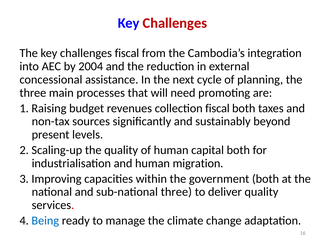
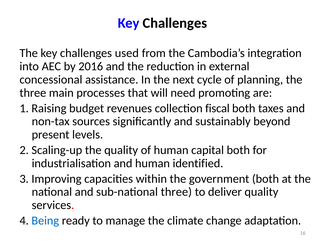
Challenges at (175, 23) colour: red -> black
challenges fiscal: fiscal -> used
2004: 2004 -> 2016
migration: migration -> identified
